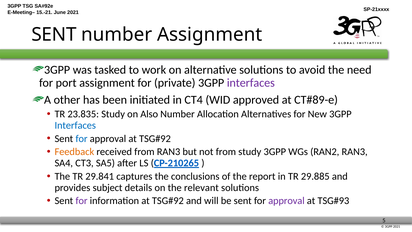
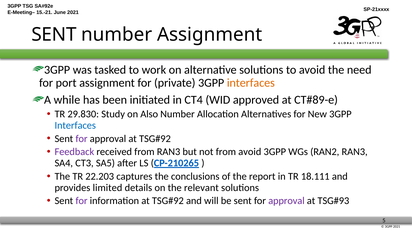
interfaces at (251, 83) colour: purple -> orange
other: other -> while
23.835: 23.835 -> 29.830
for at (82, 138) colour: blue -> purple
Feedback colour: orange -> purple
from study: study -> avoid
29.841: 29.841 -> 22.203
29.885: 29.885 -> 18.111
subject: subject -> limited
